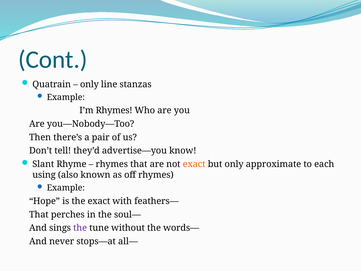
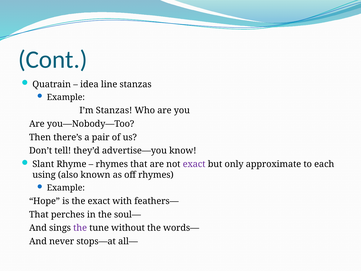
only at (89, 84): only -> idea
I’m Rhymes: Rhymes -> Stanzas
exact at (194, 164) colour: orange -> purple
